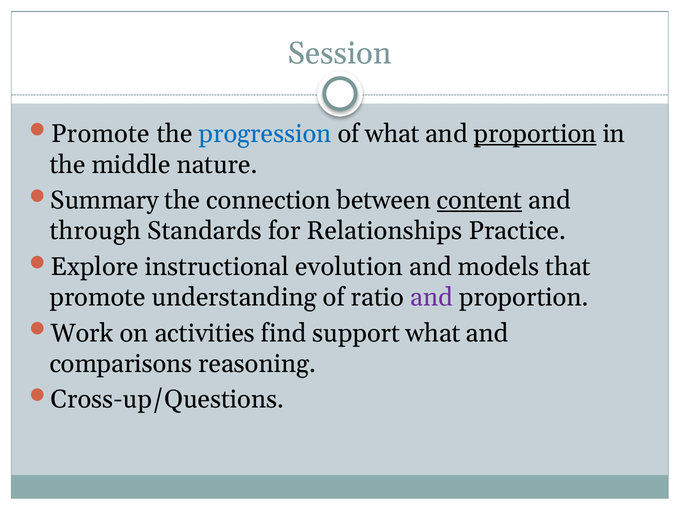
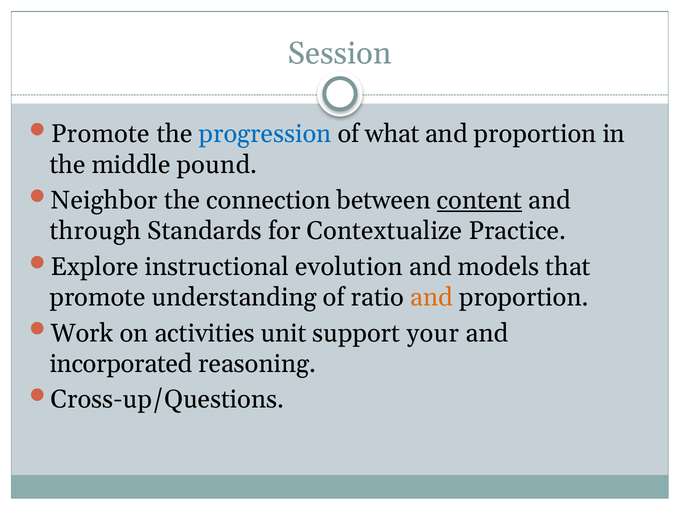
proportion at (535, 134) underline: present -> none
nature: nature -> pound
Summary: Summary -> Neighbor
Relationships: Relationships -> Contextualize
and at (432, 297) colour: purple -> orange
find: find -> unit
support what: what -> your
comparisons: comparisons -> incorporated
